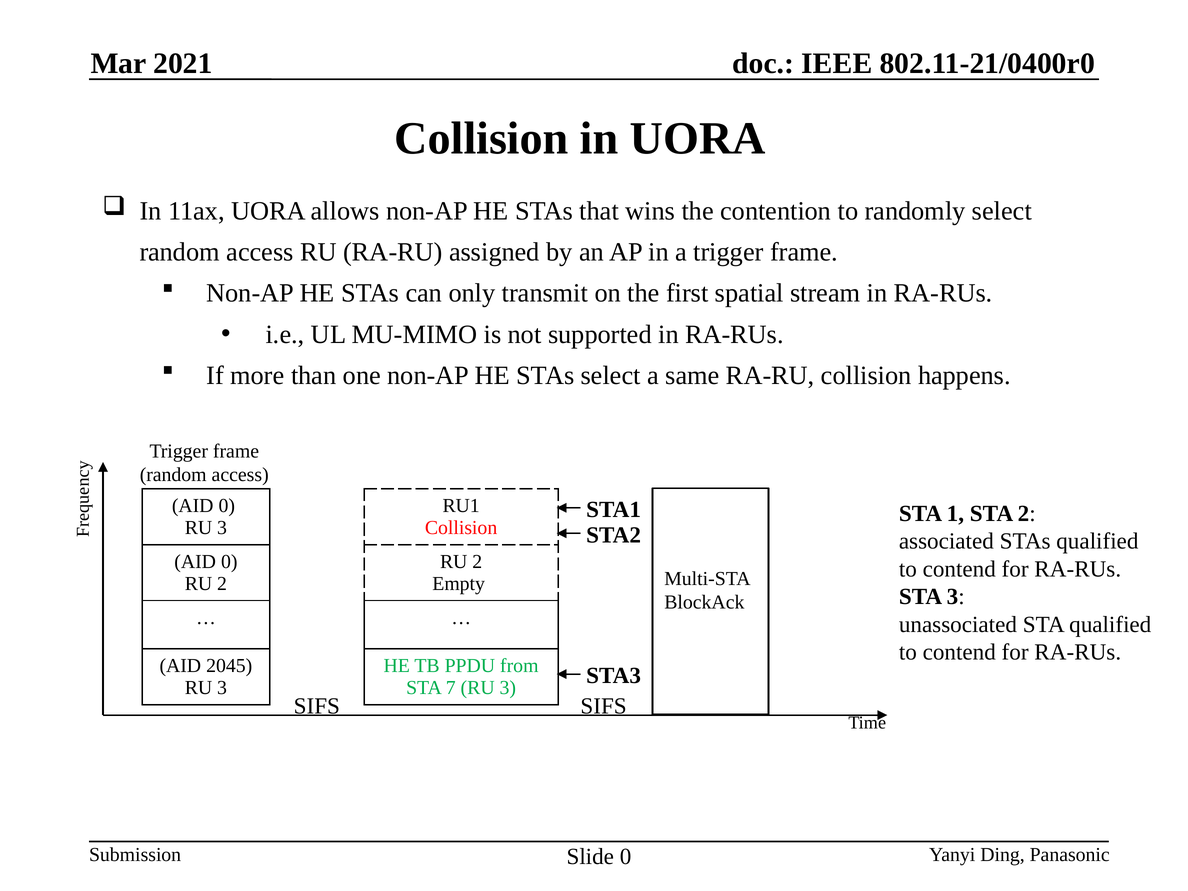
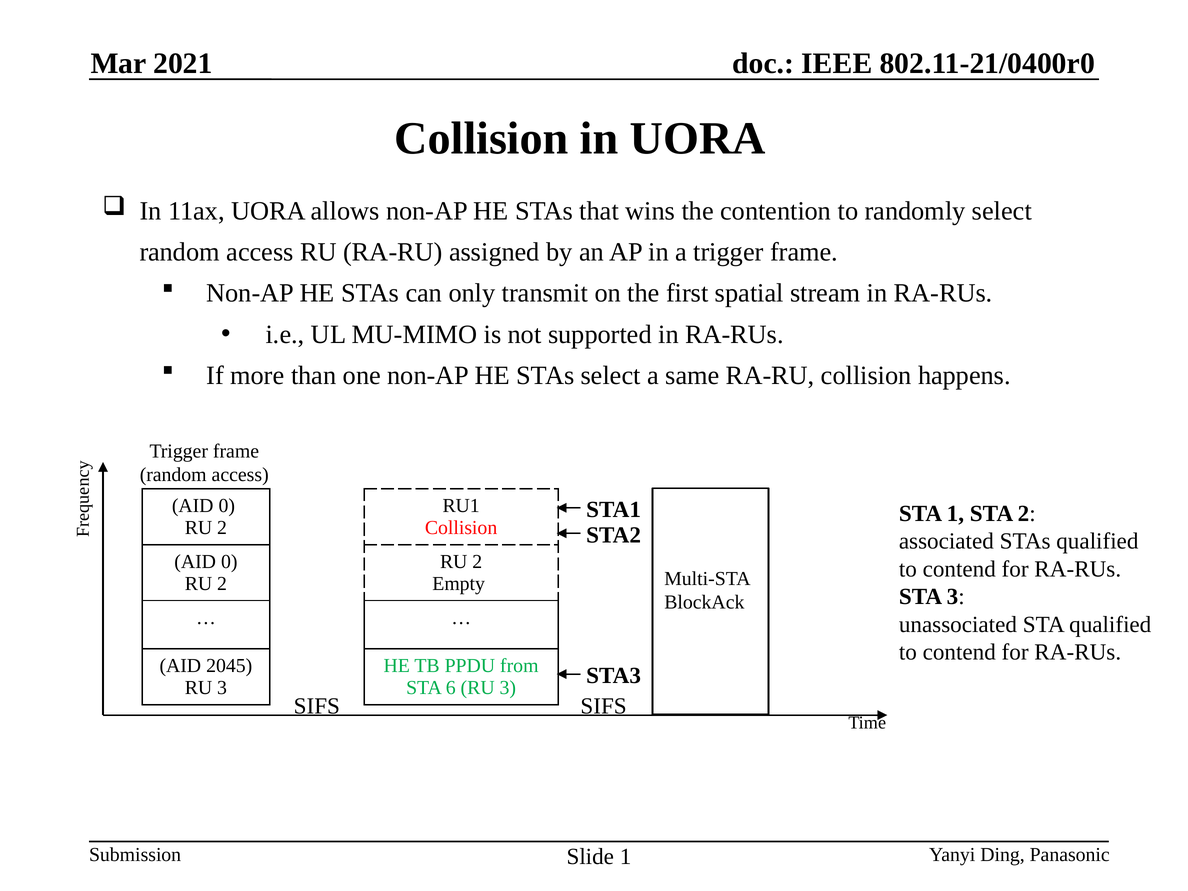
3 at (222, 528): 3 -> 2
7: 7 -> 6
Slide 0: 0 -> 1
